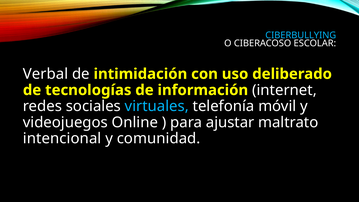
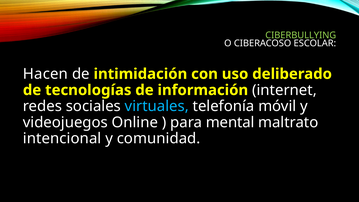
CIBERBULLYING colour: light blue -> light green
Verbal: Verbal -> Hacen
ajustar: ajustar -> mental
